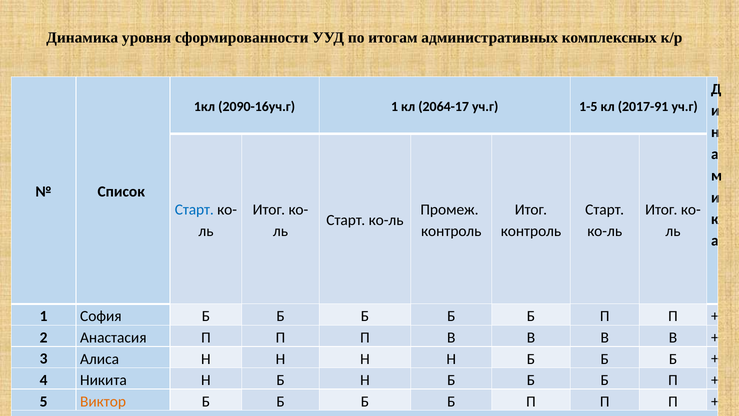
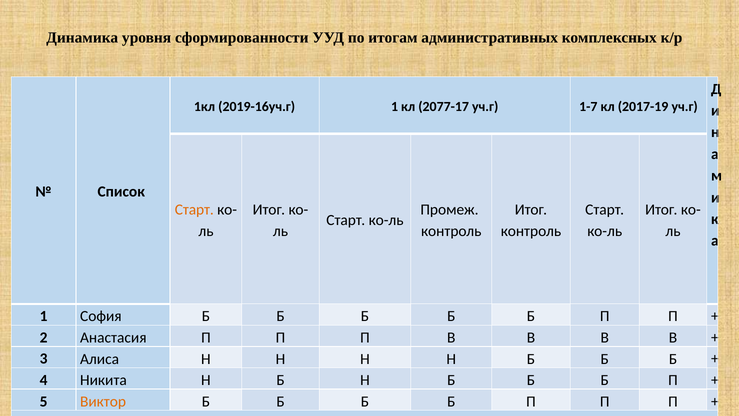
2090-16уч.г: 2090-16уч.г -> 2019-16уч.г
2064-17: 2064-17 -> 2077-17
1-5: 1-5 -> 1-7
2017-91: 2017-91 -> 2017-19
Старт at (194, 209) colour: blue -> orange
